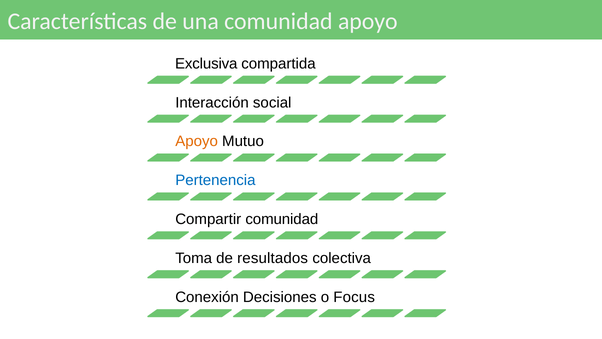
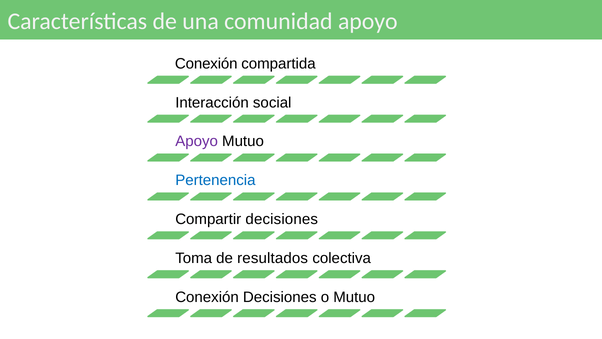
Exclusiva at (206, 64): Exclusiva -> Conexión
Apoyo at (197, 141) colour: orange -> purple
Compartir comunidad: comunidad -> decisiones
o Focus: Focus -> Mutuo
